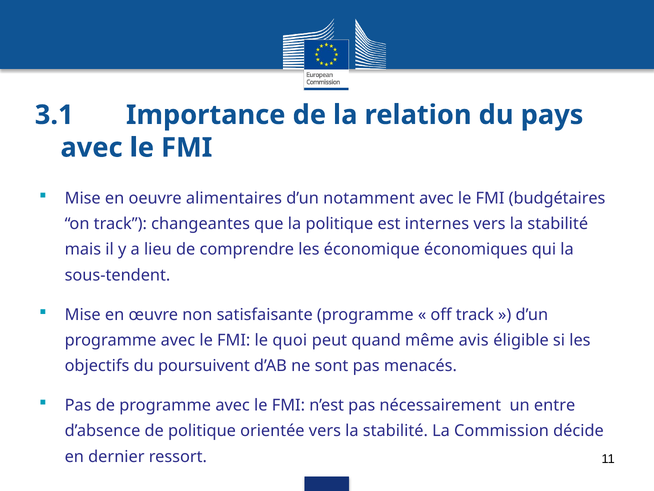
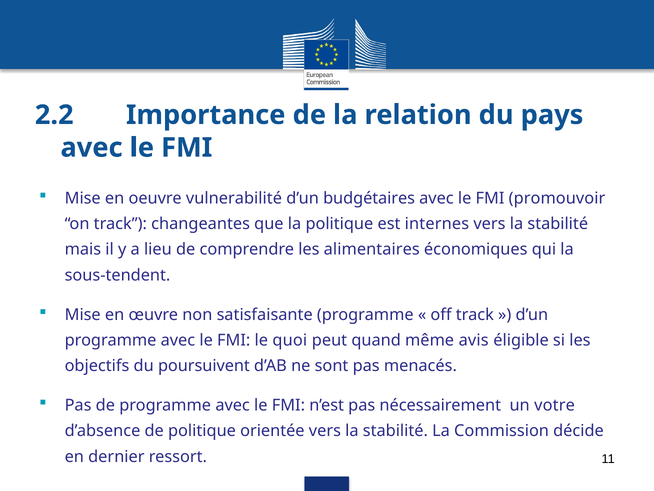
3.1: 3.1 -> 2.2
alimentaires: alimentaires -> vulnerabilité
notamment: notamment -> budgétaires
budgétaires: budgétaires -> promouvoir
économique: économique -> alimentaires
entre: entre -> votre
